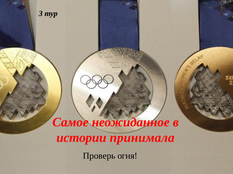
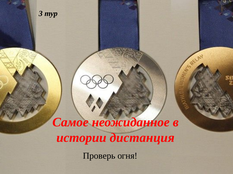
принимала: принимала -> дистанция
